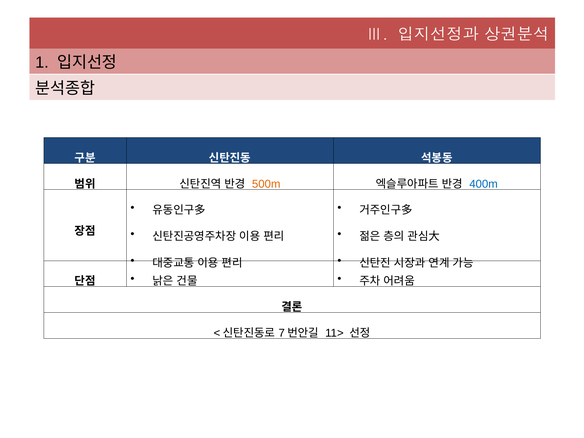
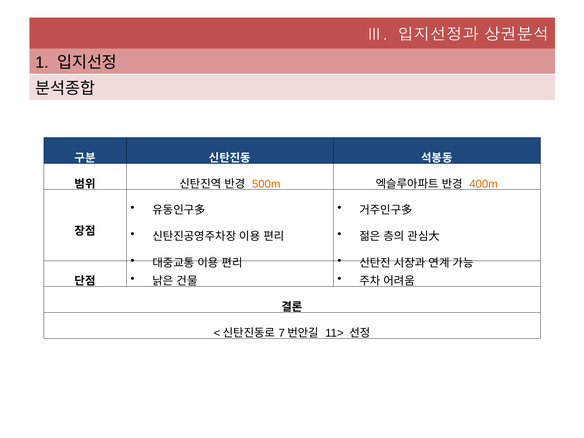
400m colour: blue -> orange
